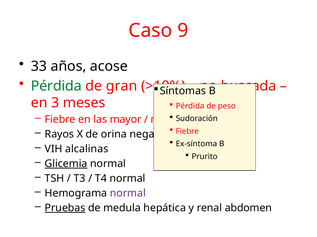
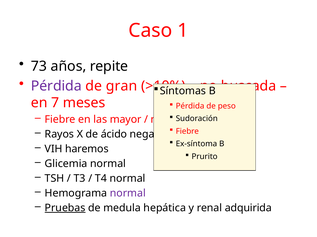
9: 9 -> 1
33: 33 -> 73
acose: acose -> repite
Pérdida at (56, 86) colour: green -> purple
3: 3 -> 7
orina: orina -> ácido
alcalinas: alcalinas -> haremos
Glicemia underline: present -> none
abdomen: abdomen -> adquirida
